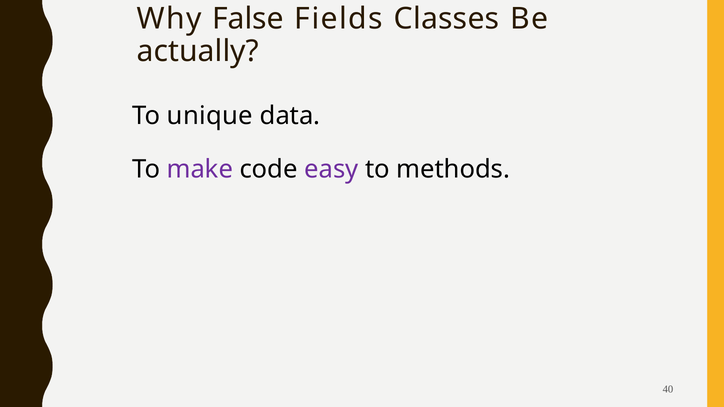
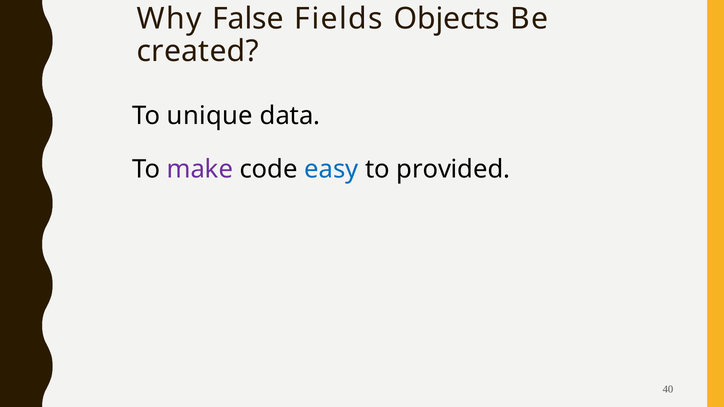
Classes: Classes -> Objects
actually: actually -> created
easy colour: purple -> blue
methods: methods -> provided
